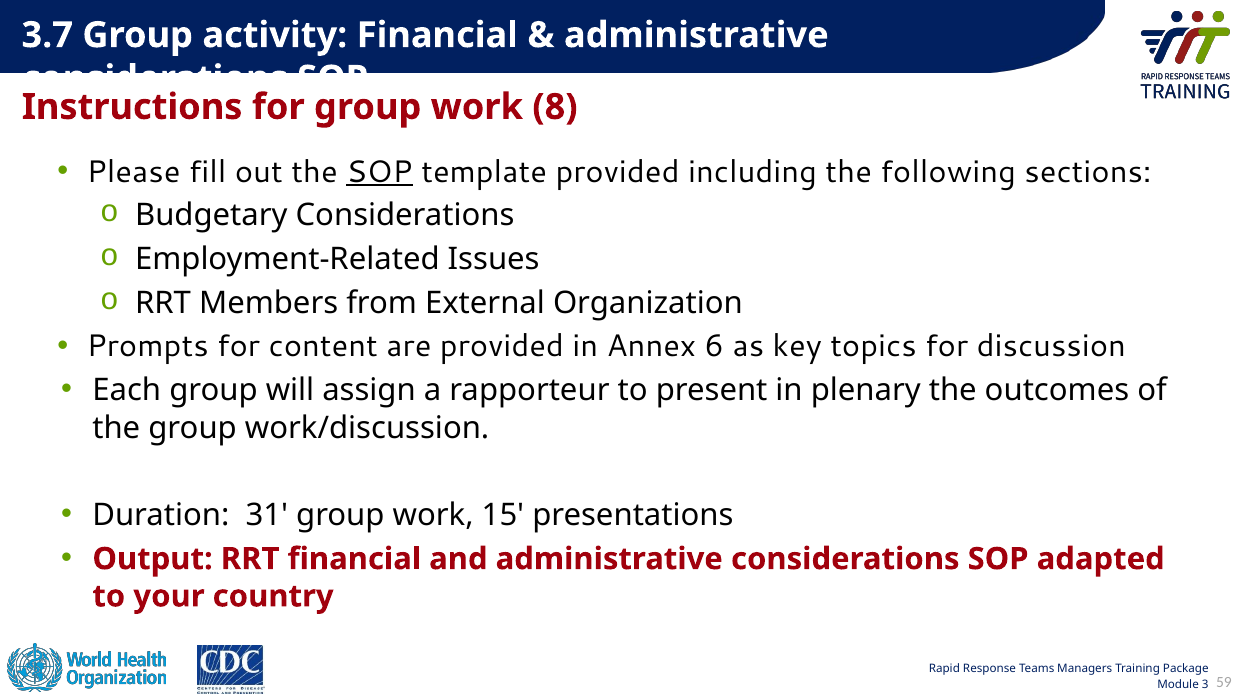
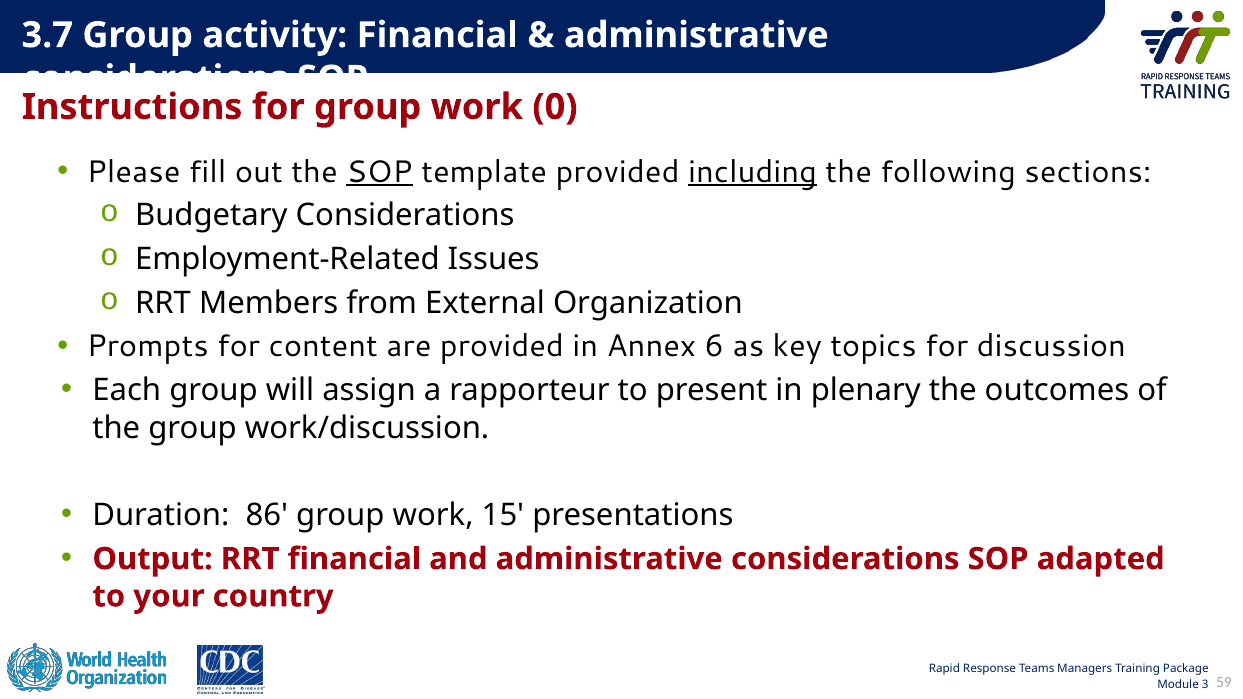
8: 8 -> 0
including underline: none -> present
31: 31 -> 86
